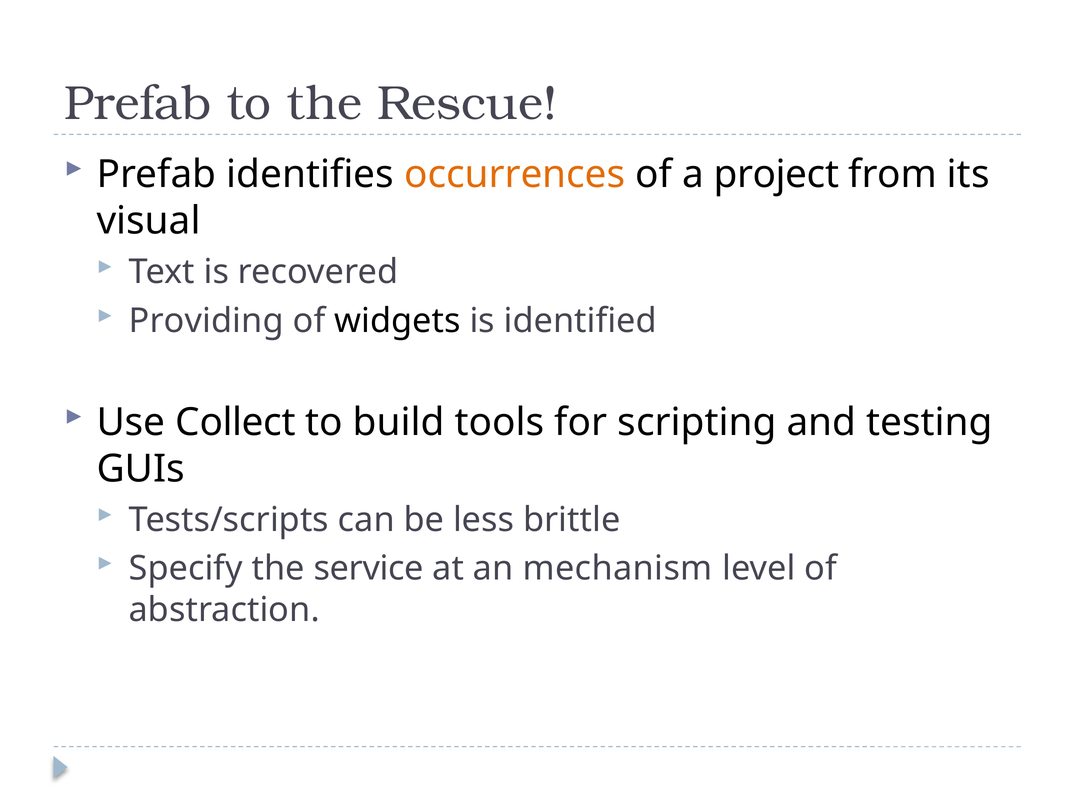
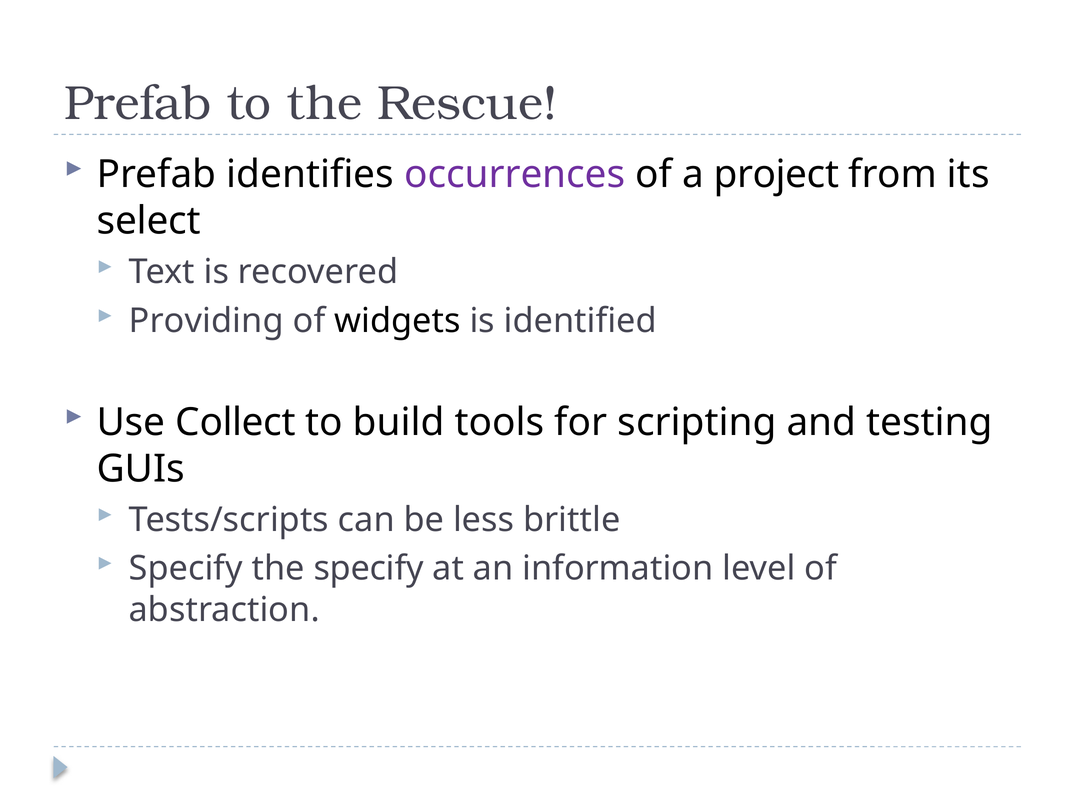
occurrences colour: orange -> purple
visual: visual -> select
the service: service -> specify
mechanism: mechanism -> information
